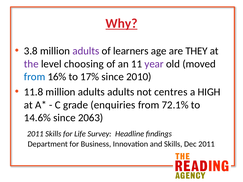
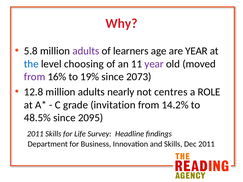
Why underline: present -> none
3.8: 3.8 -> 5.8
are THEY: THEY -> YEAR
the colour: purple -> blue
from at (35, 77) colour: blue -> purple
17%: 17% -> 19%
2010: 2010 -> 2073
11.8: 11.8 -> 12.8
adults adults: adults -> nearly
HIGH: HIGH -> ROLE
enquiries: enquiries -> invitation
72.1%: 72.1% -> 14.2%
14.6%: 14.6% -> 48.5%
2063: 2063 -> 2095
